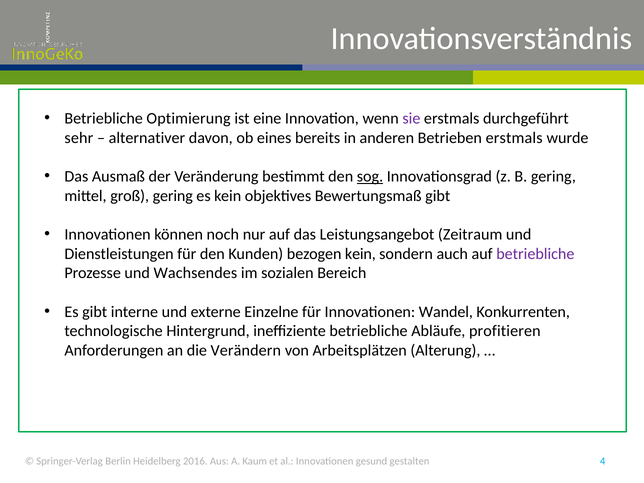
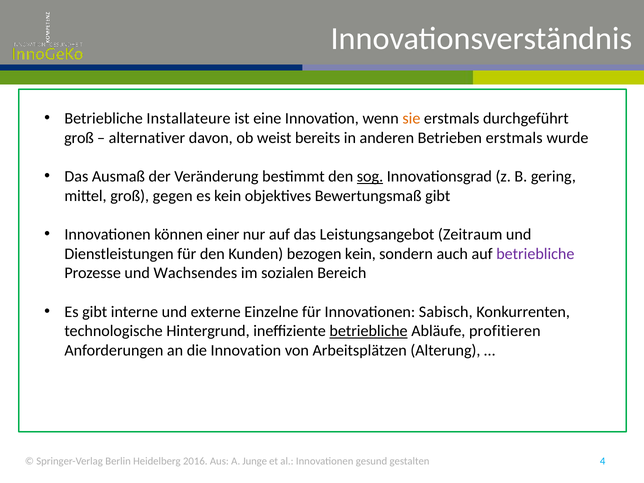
Optimierung: Optimierung -> Installateure
sie colour: purple -> orange
sehr at (79, 138): sehr -> groß
eines: eines -> weist
groß gering: gering -> gegen
noch: noch -> einer
Wandel: Wandel -> Sabisch
betriebliche at (369, 331) underline: none -> present
die Verändern: Verändern -> Innovation
Kaum: Kaum -> Junge
